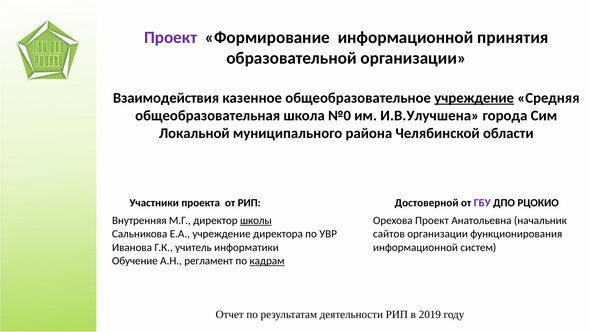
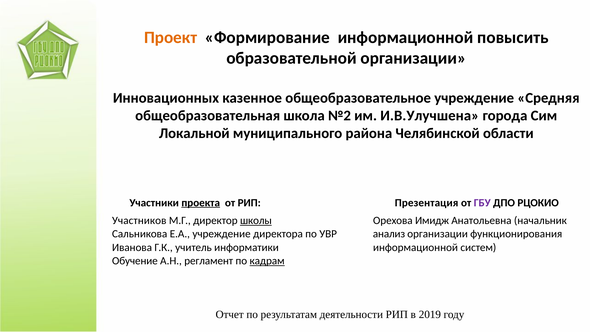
Проект at (171, 38) colour: purple -> orange
принятия: принятия -> повысить
Взаимодействия: Взаимодействия -> Инновационных
учреждение at (474, 98) underline: present -> none
№0: №0 -> №2
проекта underline: none -> present
Достоверной: Достоверной -> Презентация
Внутренняя: Внутренняя -> Участников
Орехова Проект: Проект -> Имидж
сайтов: сайтов -> анализ
